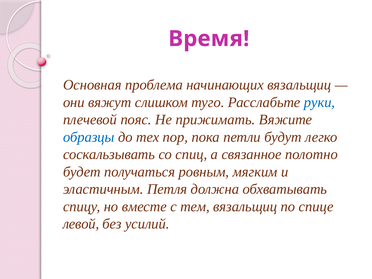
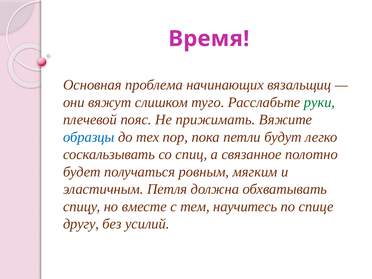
руки colour: blue -> green
тем вязальщиц: вязальщиц -> научитесь
левой: левой -> другу
